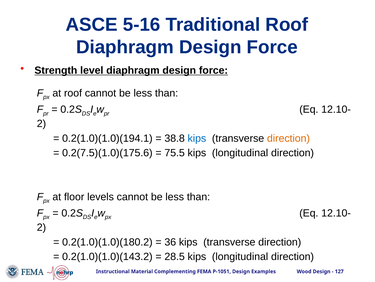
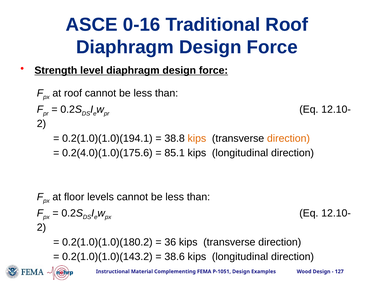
5-16: 5-16 -> 0-16
kips at (197, 138) colour: blue -> orange
0.2(7.5)(1.0)(175.6: 0.2(7.5)(1.0)(175.6 -> 0.2(4.0)(1.0)(175.6
75.5: 75.5 -> 85.1
28.5: 28.5 -> 38.6
